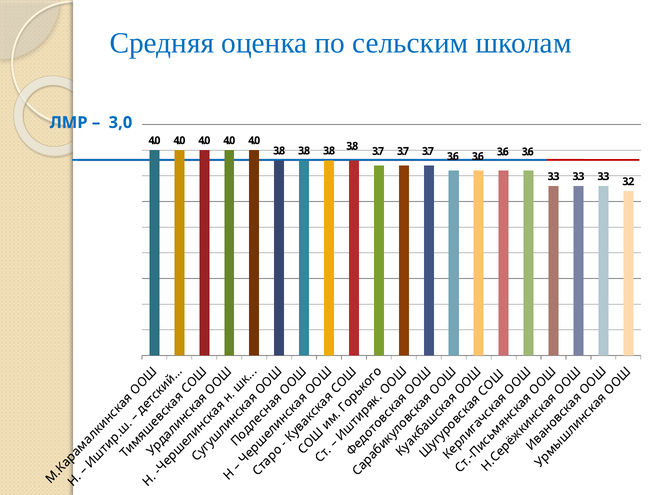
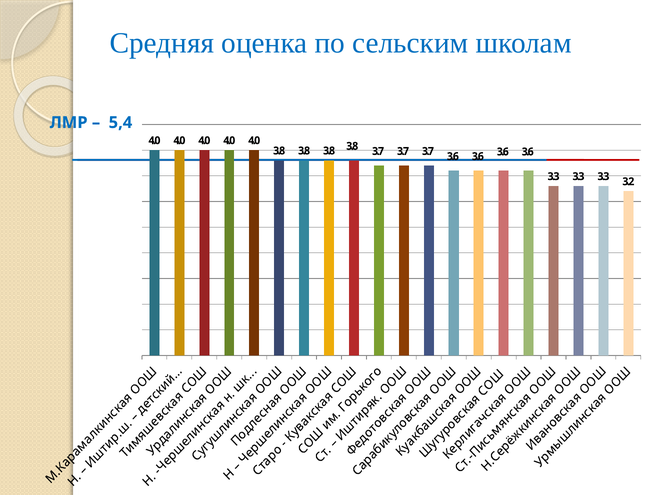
3,0: 3,0 -> 5,4
